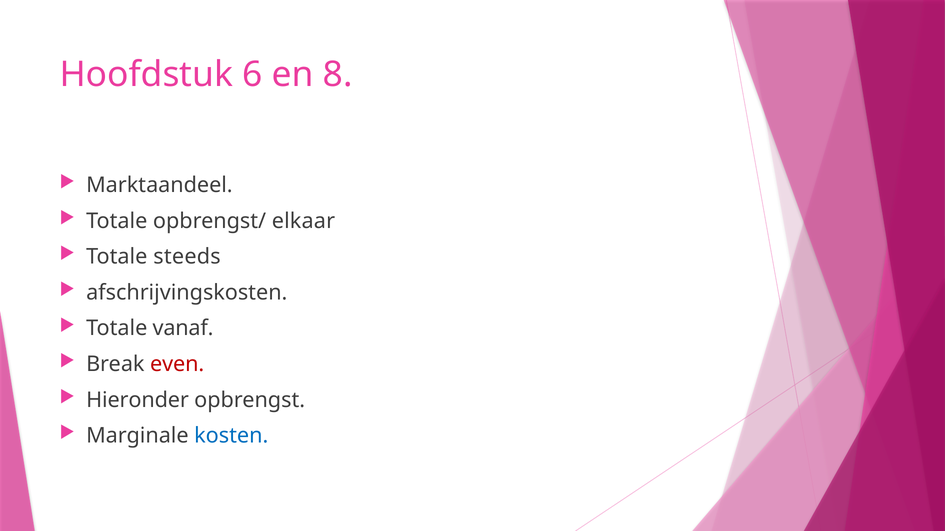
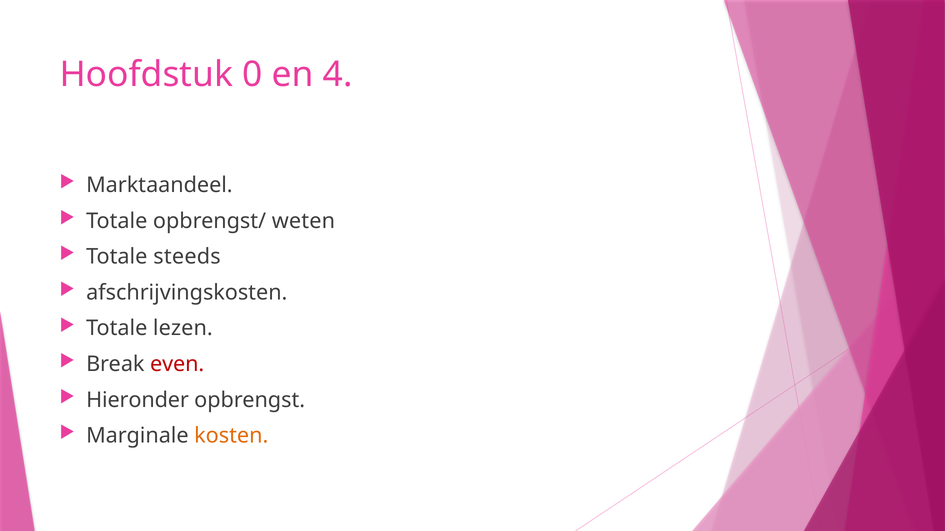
6: 6 -> 0
8: 8 -> 4
elkaar: elkaar -> weten
vanaf: vanaf -> lezen
kosten colour: blue -> orange
